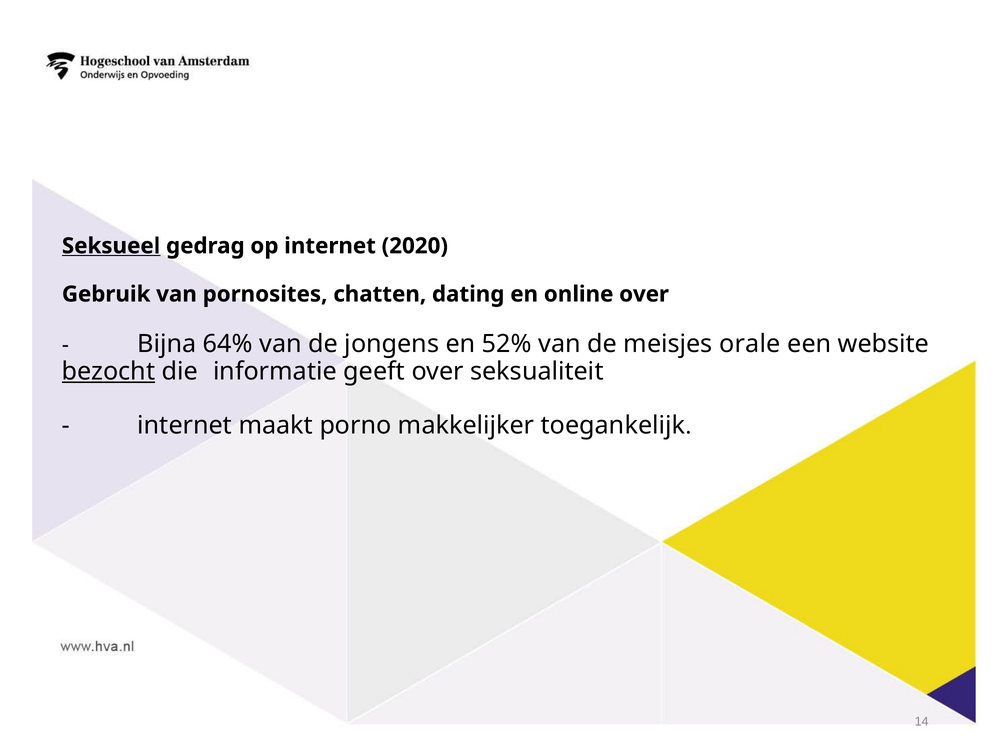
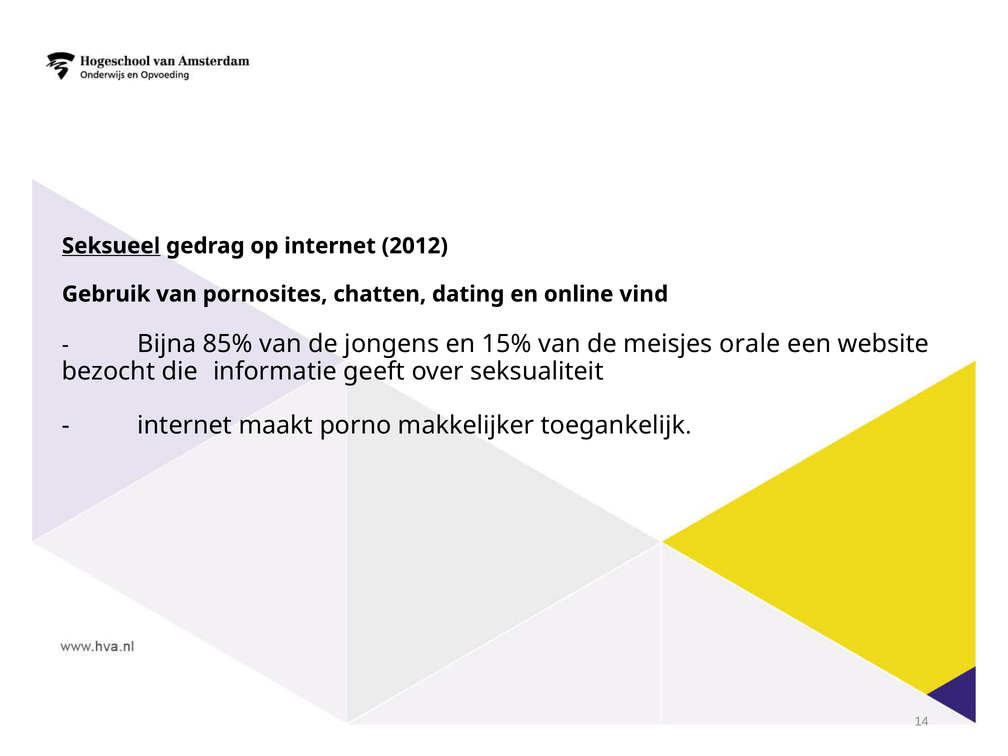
2020: 2020 -> 2012
online over: over -> vind
64%: 64% -> 85%
52%: 52% -> 15%
bezocht underline: present -> none
